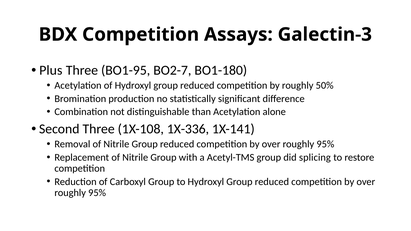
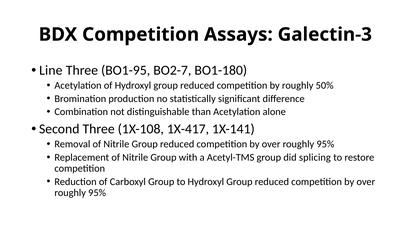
Plus: Plus -> Line
1X-336: 1X-336 -> 1X-417
